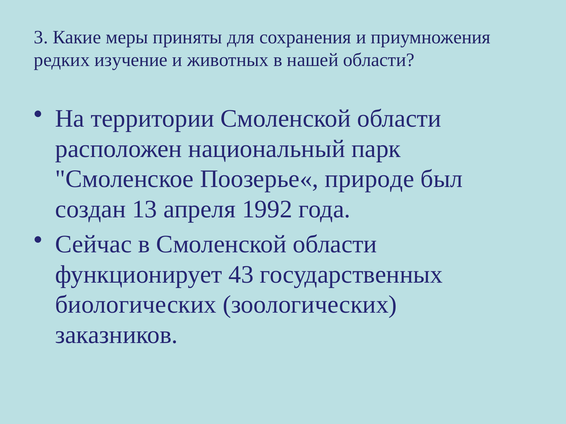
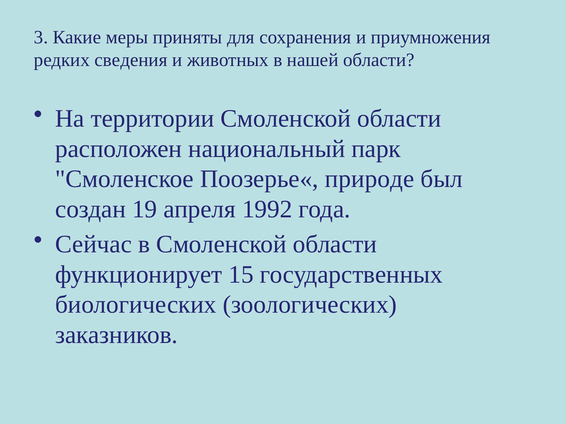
изучение: изучение -> сведения
13: 13 -> 19
43: 43 -> 15
